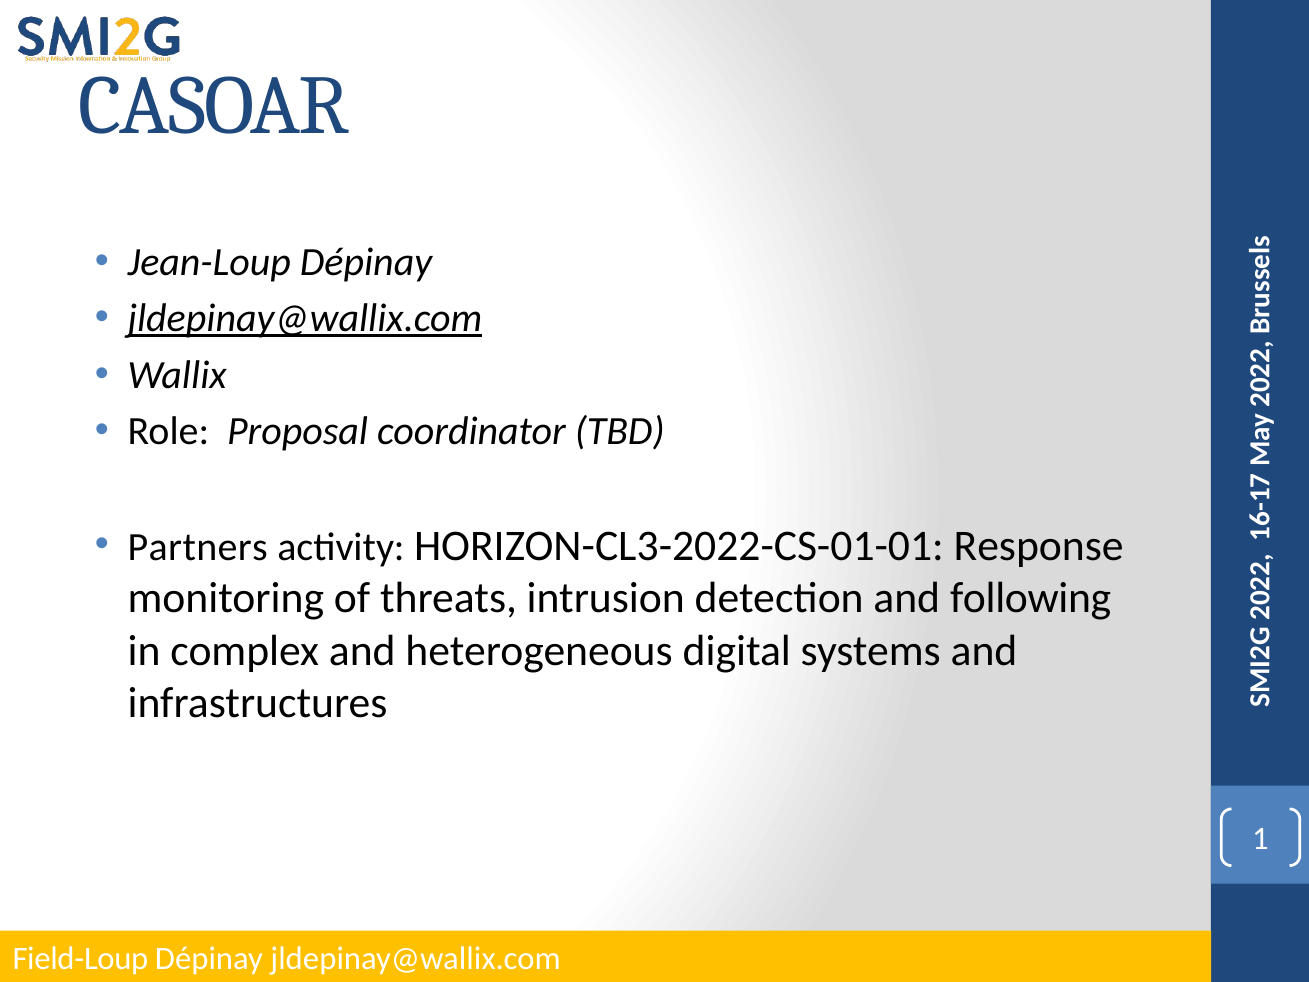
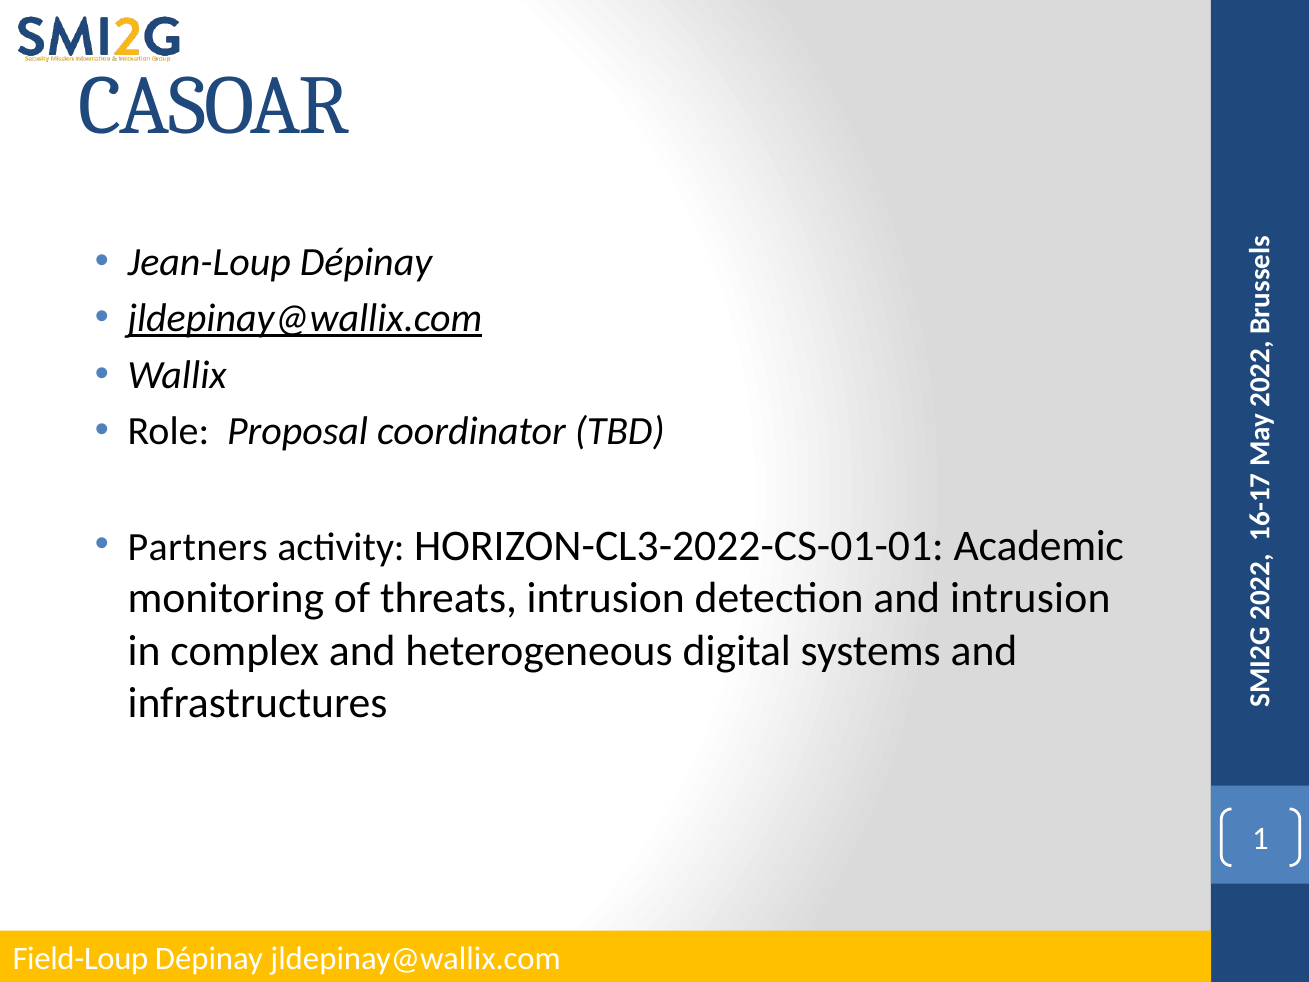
Response: Response -> Academic
and following: following -> intrusion
